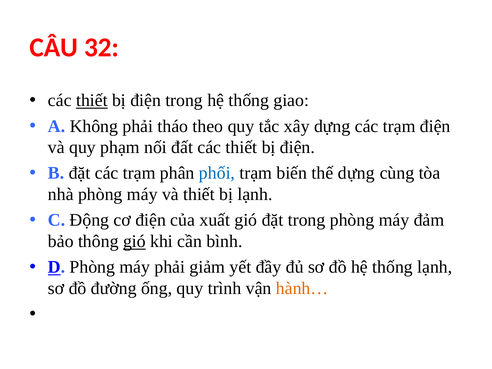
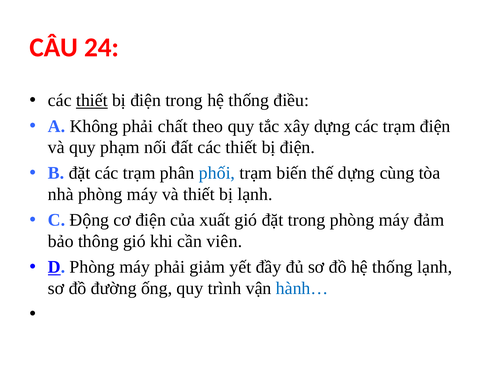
32: 32 -> 24
giao: giao -> điều
tháo: tháo -> chất
gió at (134, 241) underline: present -> none
bình: bình -> viên
hành… colour: orange -> blue
